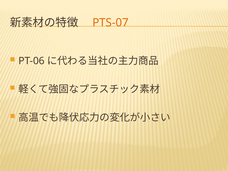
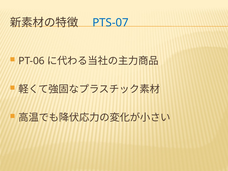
PTS-07 colour: orange -> blue
